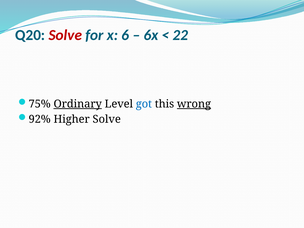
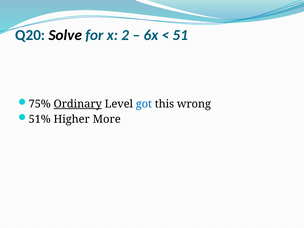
Solve at (65, 35) colour: red -> black
6: 6 -> 2
22: 22 -> 51
wrong underline: present -> none
92%: 92% -> 51%
Higher Solve: Solve -> More
